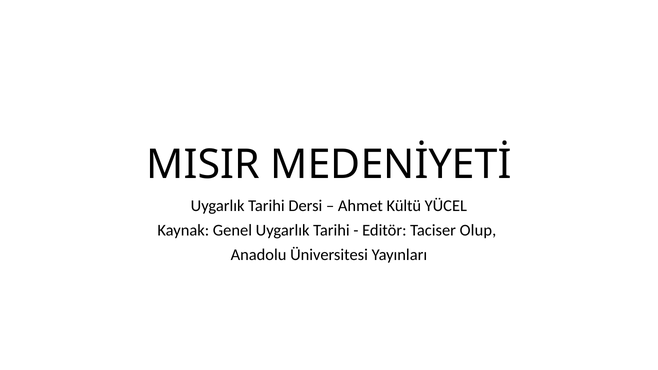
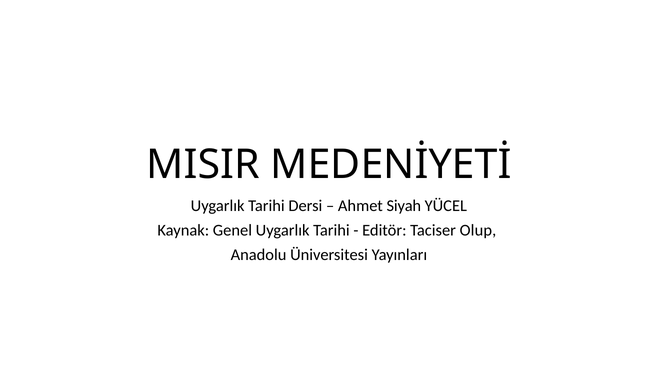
Kültü: Kültü -> Siyah
